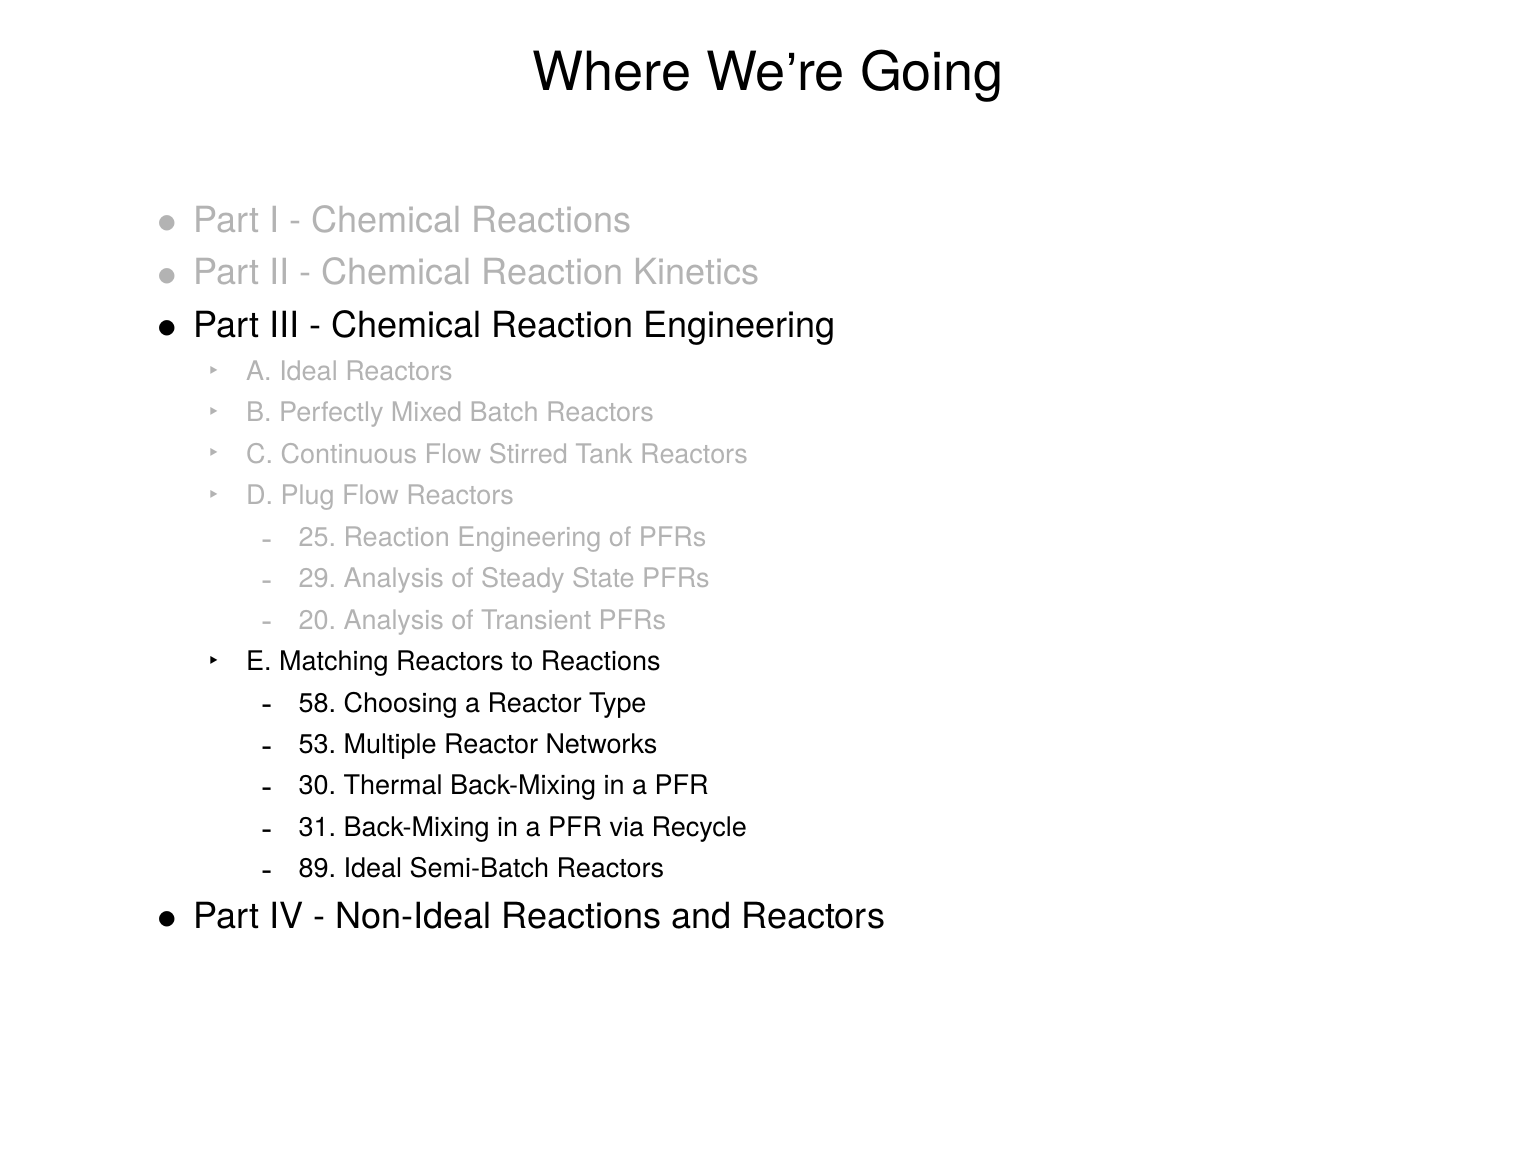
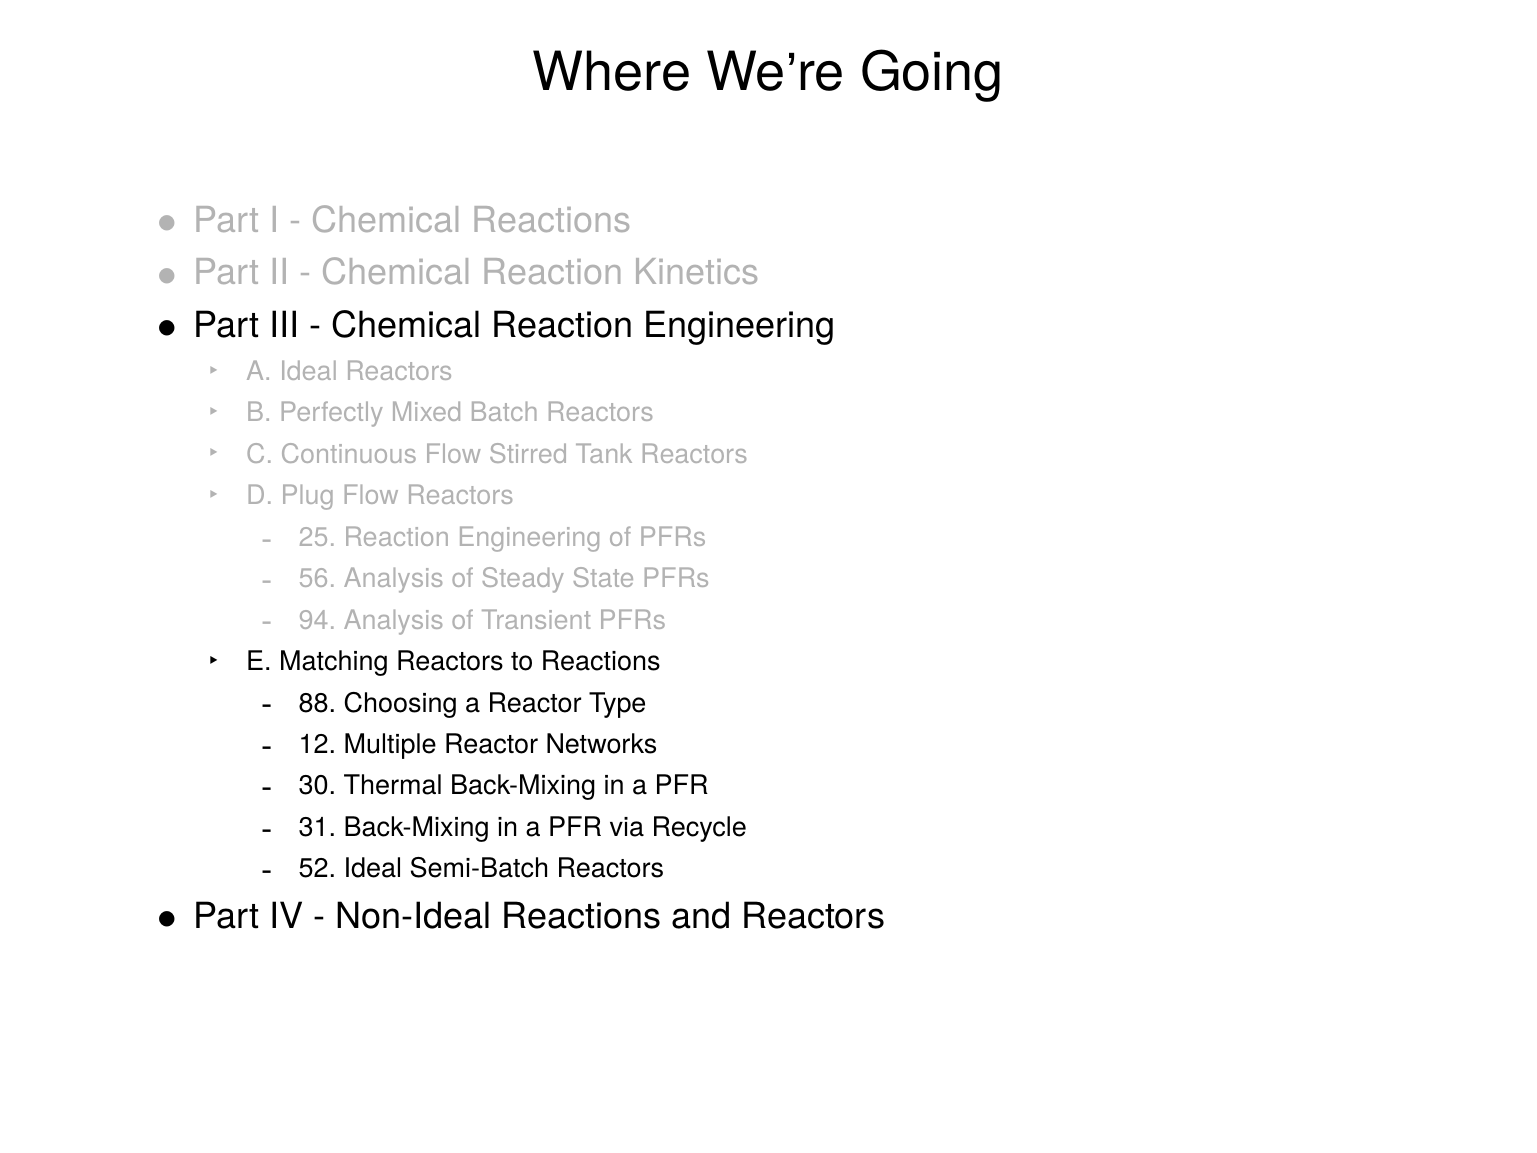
29: 29 -> 56
20: 20 -> 94
58: 58 -> 88
53: 53 -> 12
89: 89 -> 52
